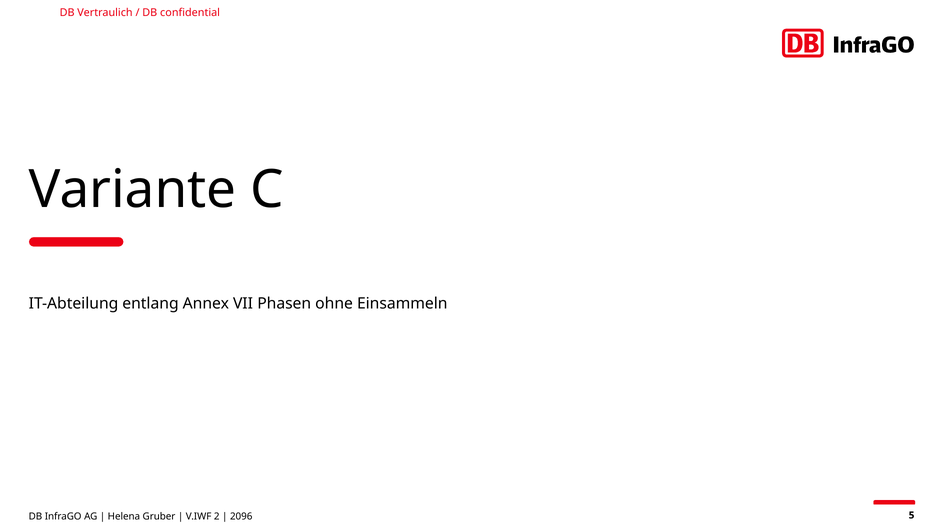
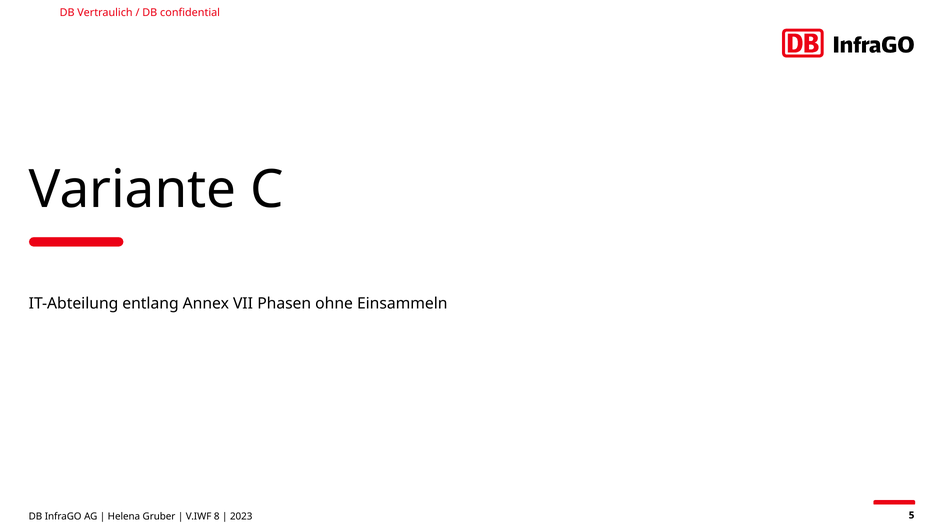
2: 2 -> 8
2096: 2096 -> 2023
